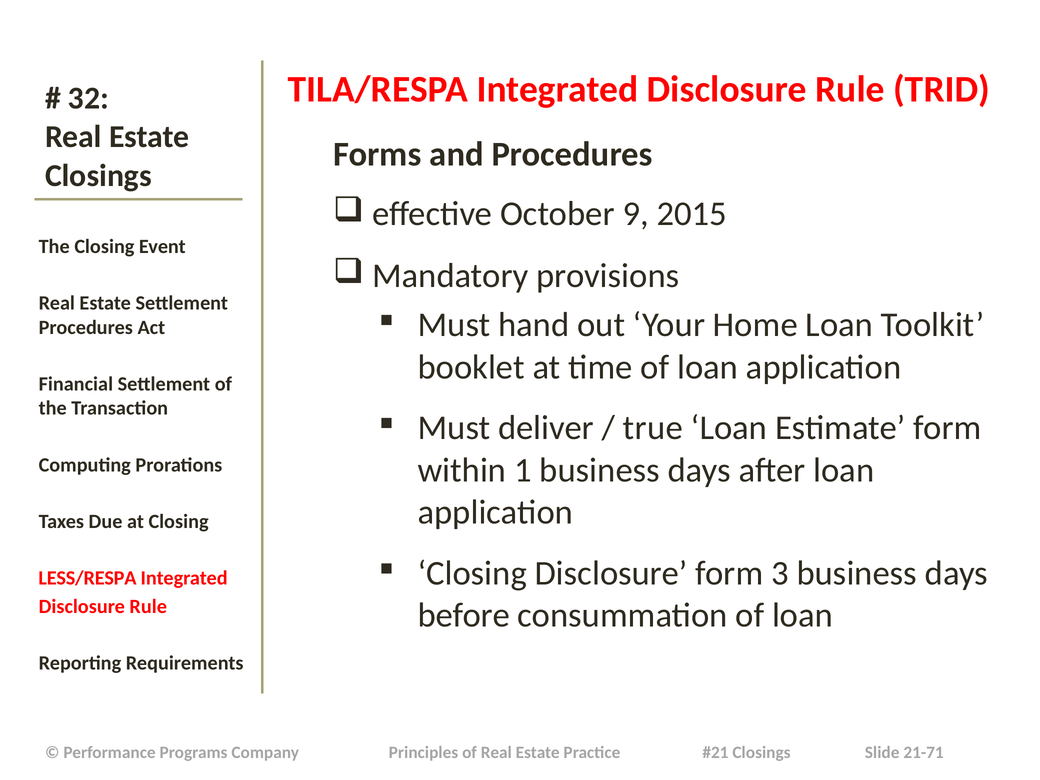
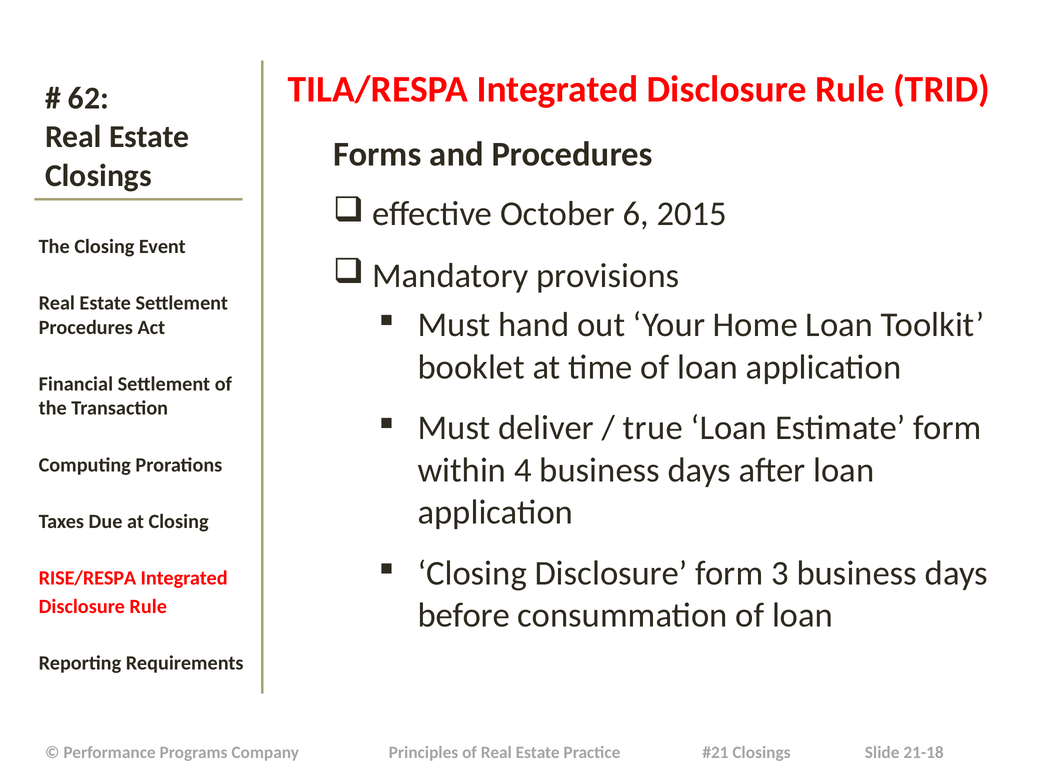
32: 32 -> 62
9: 9 -> 6
1: 1 -> 4
LESS/RESPA: LESS/RESPA -> RISE/RESPA
21-71: 21-71 -> 21-18
